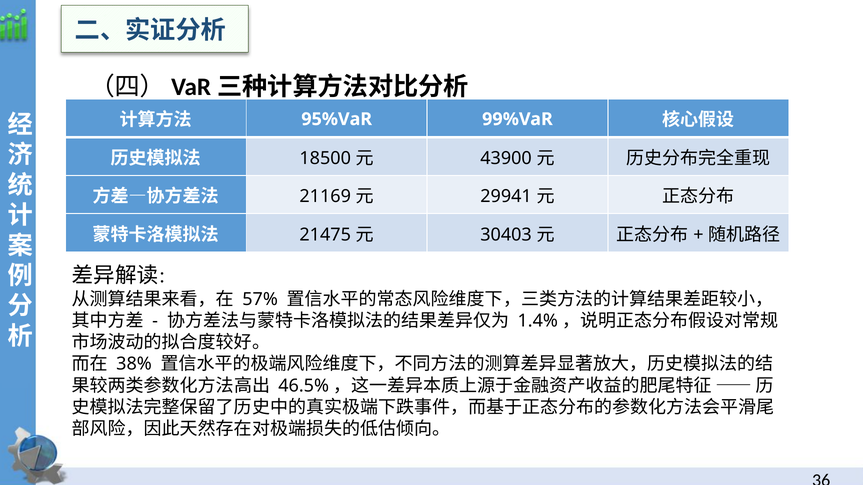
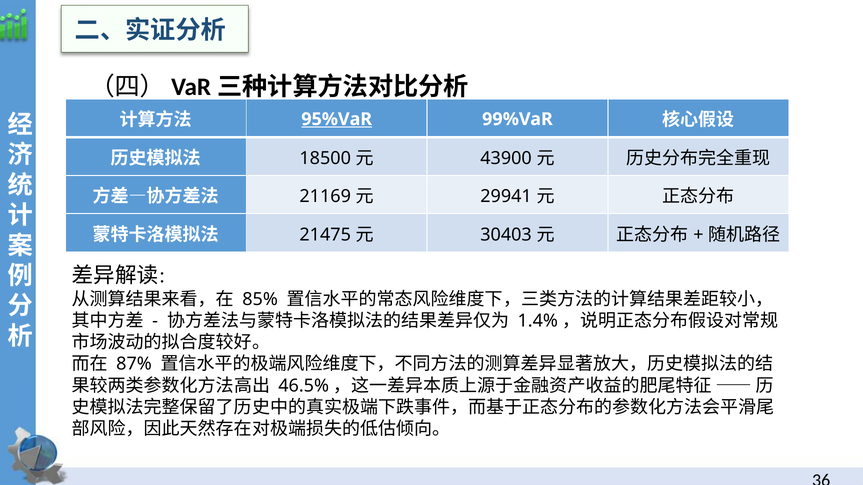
95%VaR underline: none -> present
57%: 57% -> 85%
38%: 38% -> 87%
